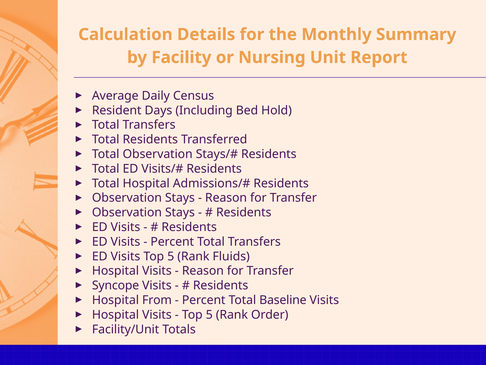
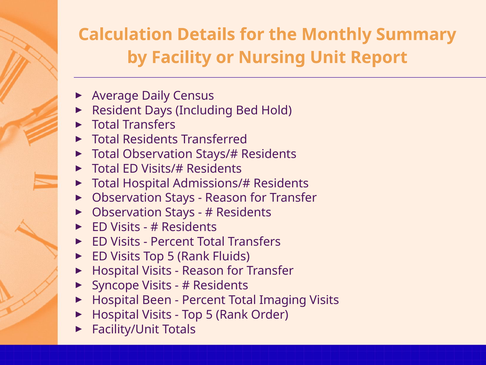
From: From -> Been
Baseline: Baseline -> Imaging
